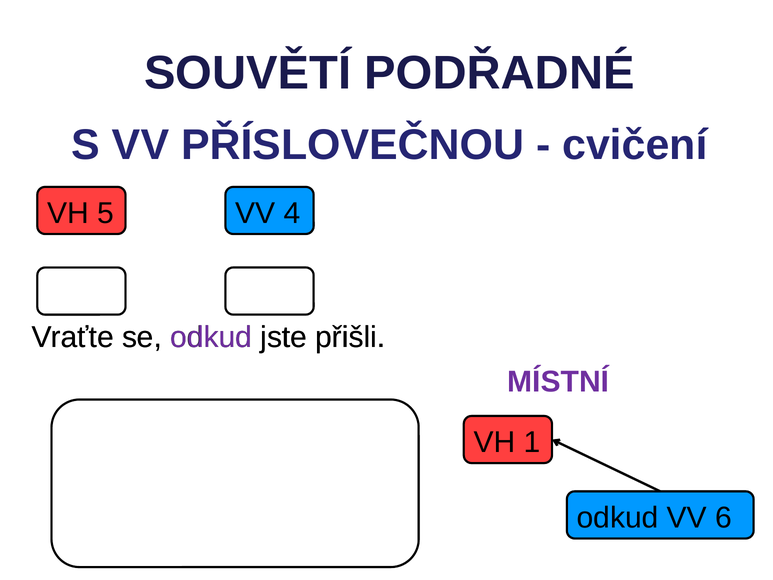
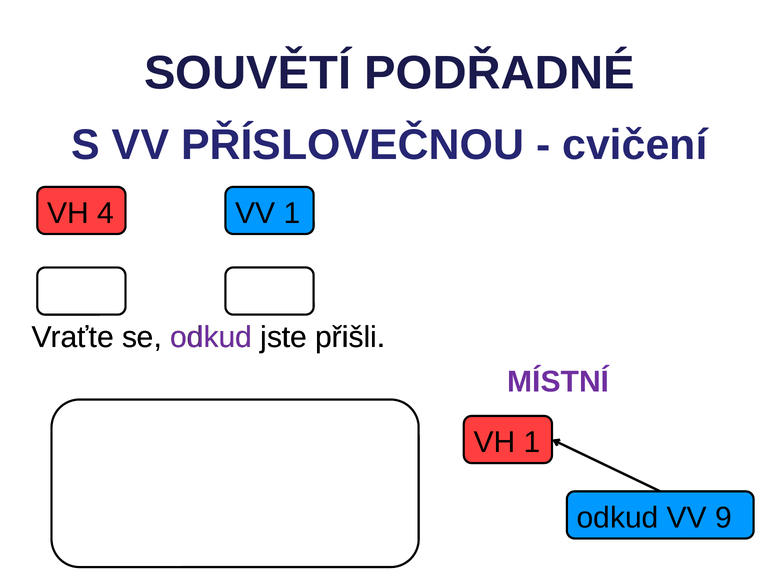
5: 5 -> 4
VV 4: 4 -> 1
6: 6 -> 9
